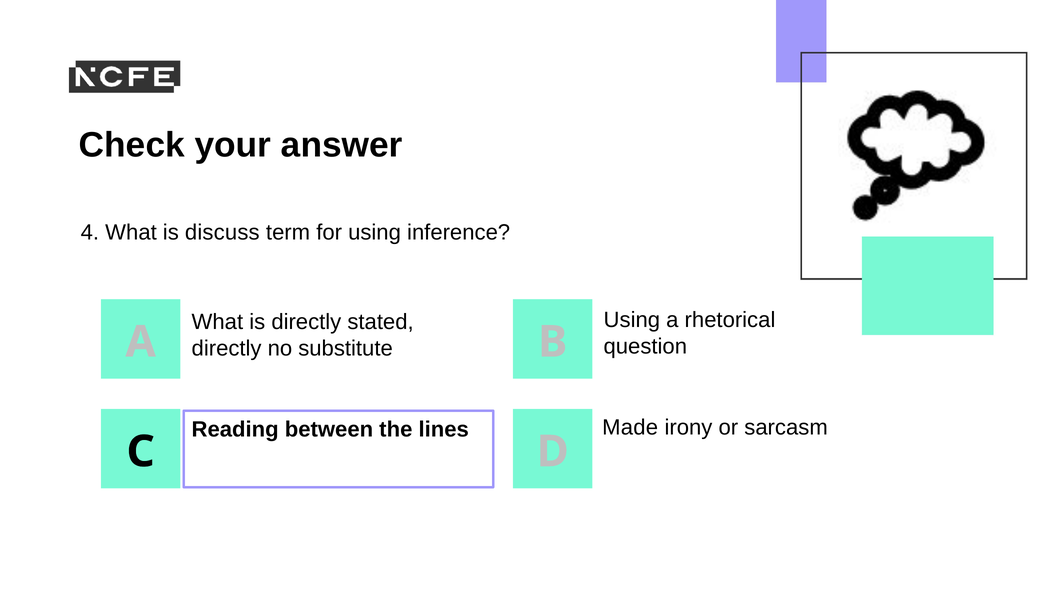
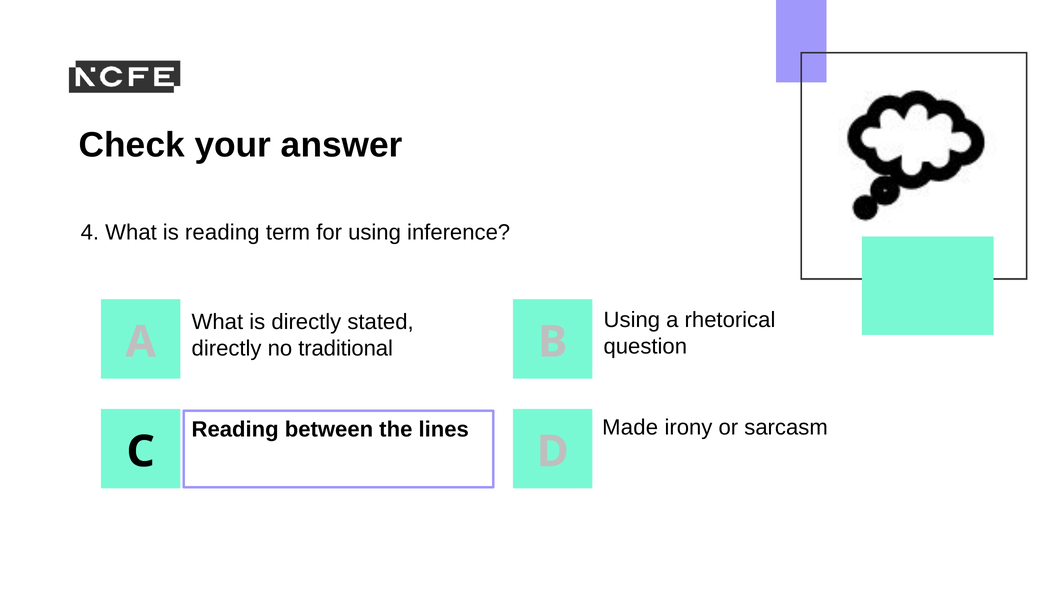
is discuss: discuss -> reading
substitute: substitute -> traditional
